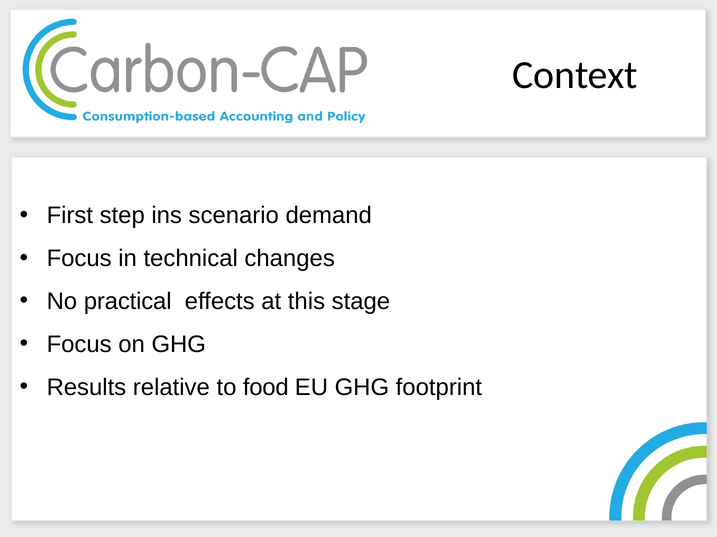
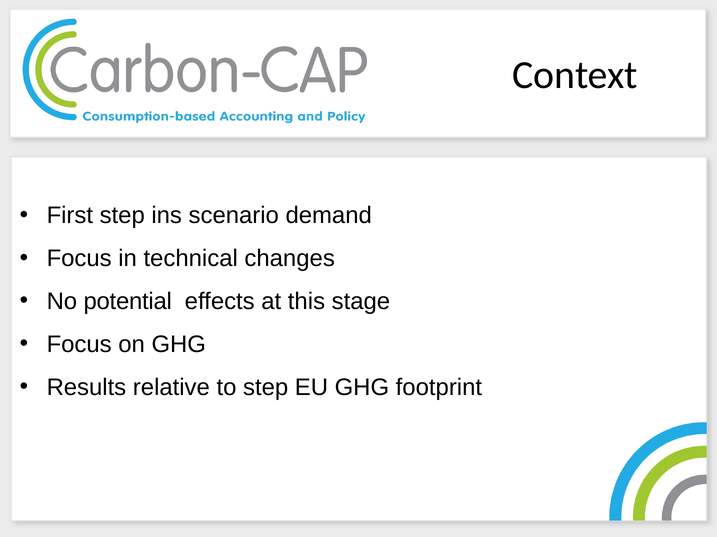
practical: practical -> potential
to food: food -> step
